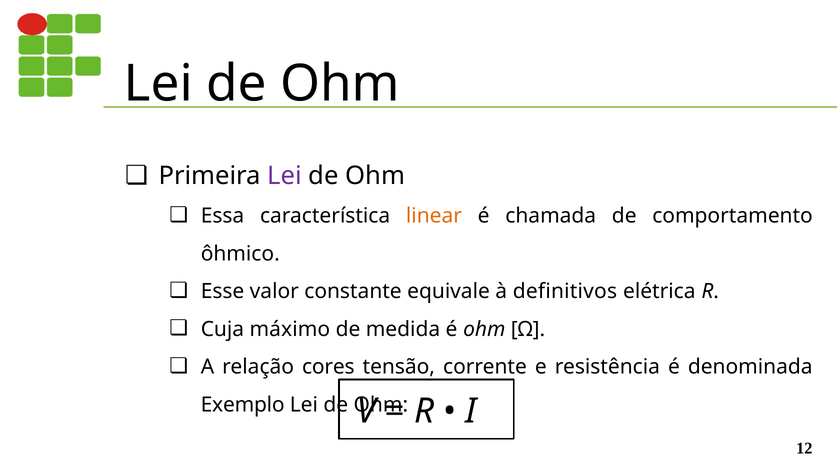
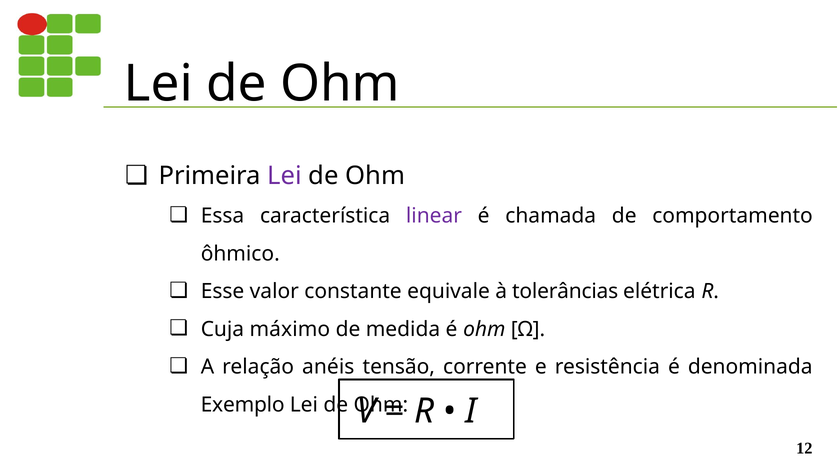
linear colour: orange -> purple
definitivos: definitivos -> tolerâncias
cores: cores -> anéis
